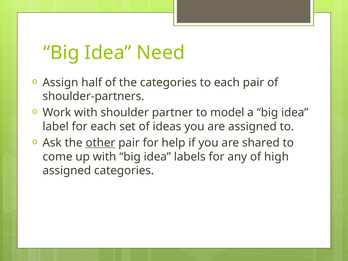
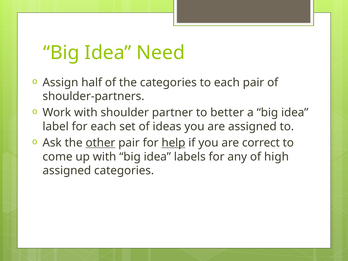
model: model -> better
help underline: none -> present
shared: shared -> correct
